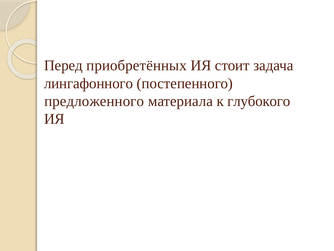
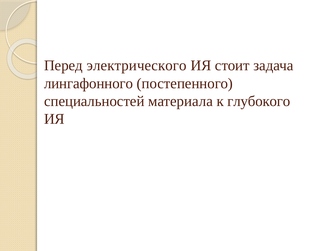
приобретённых: приобретённых -> электрического
предложенного: предложенного -> специальностей
